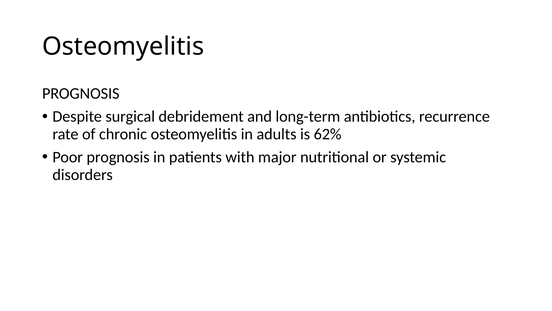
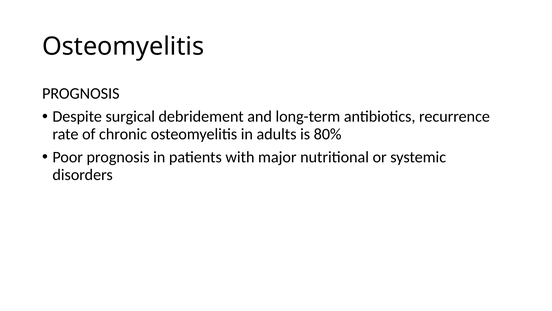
62%: 62% -> 80%
